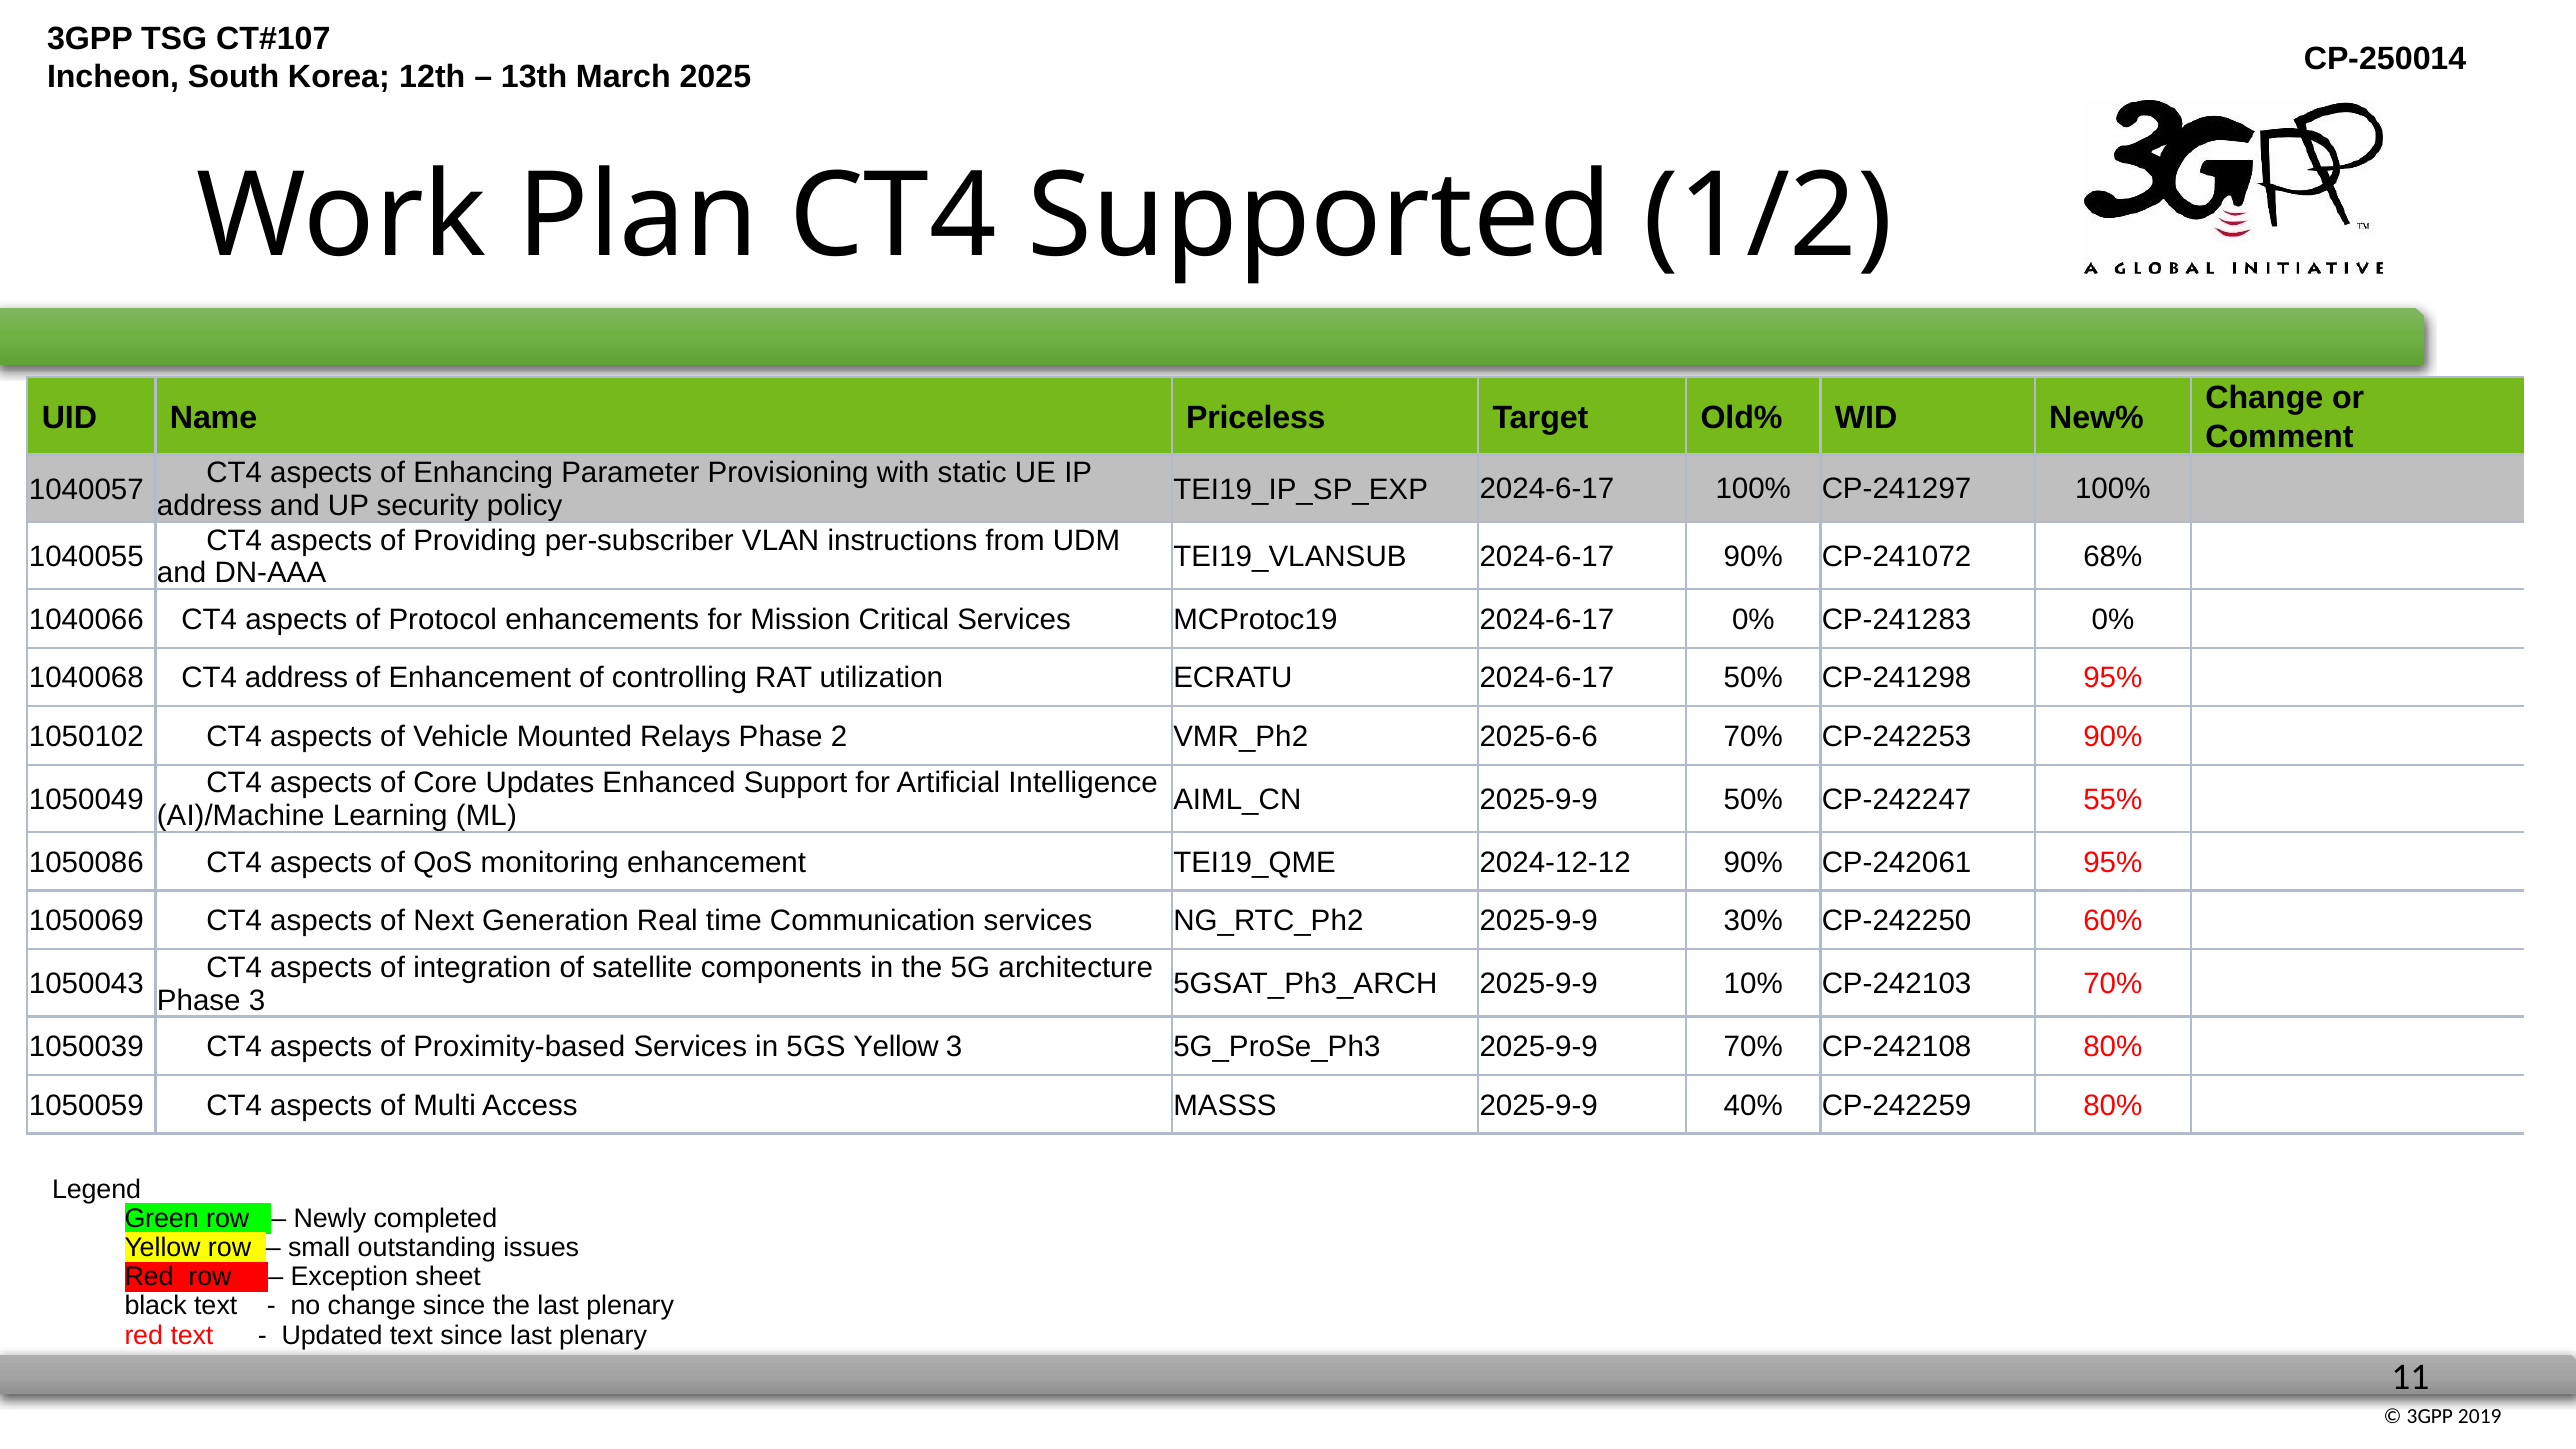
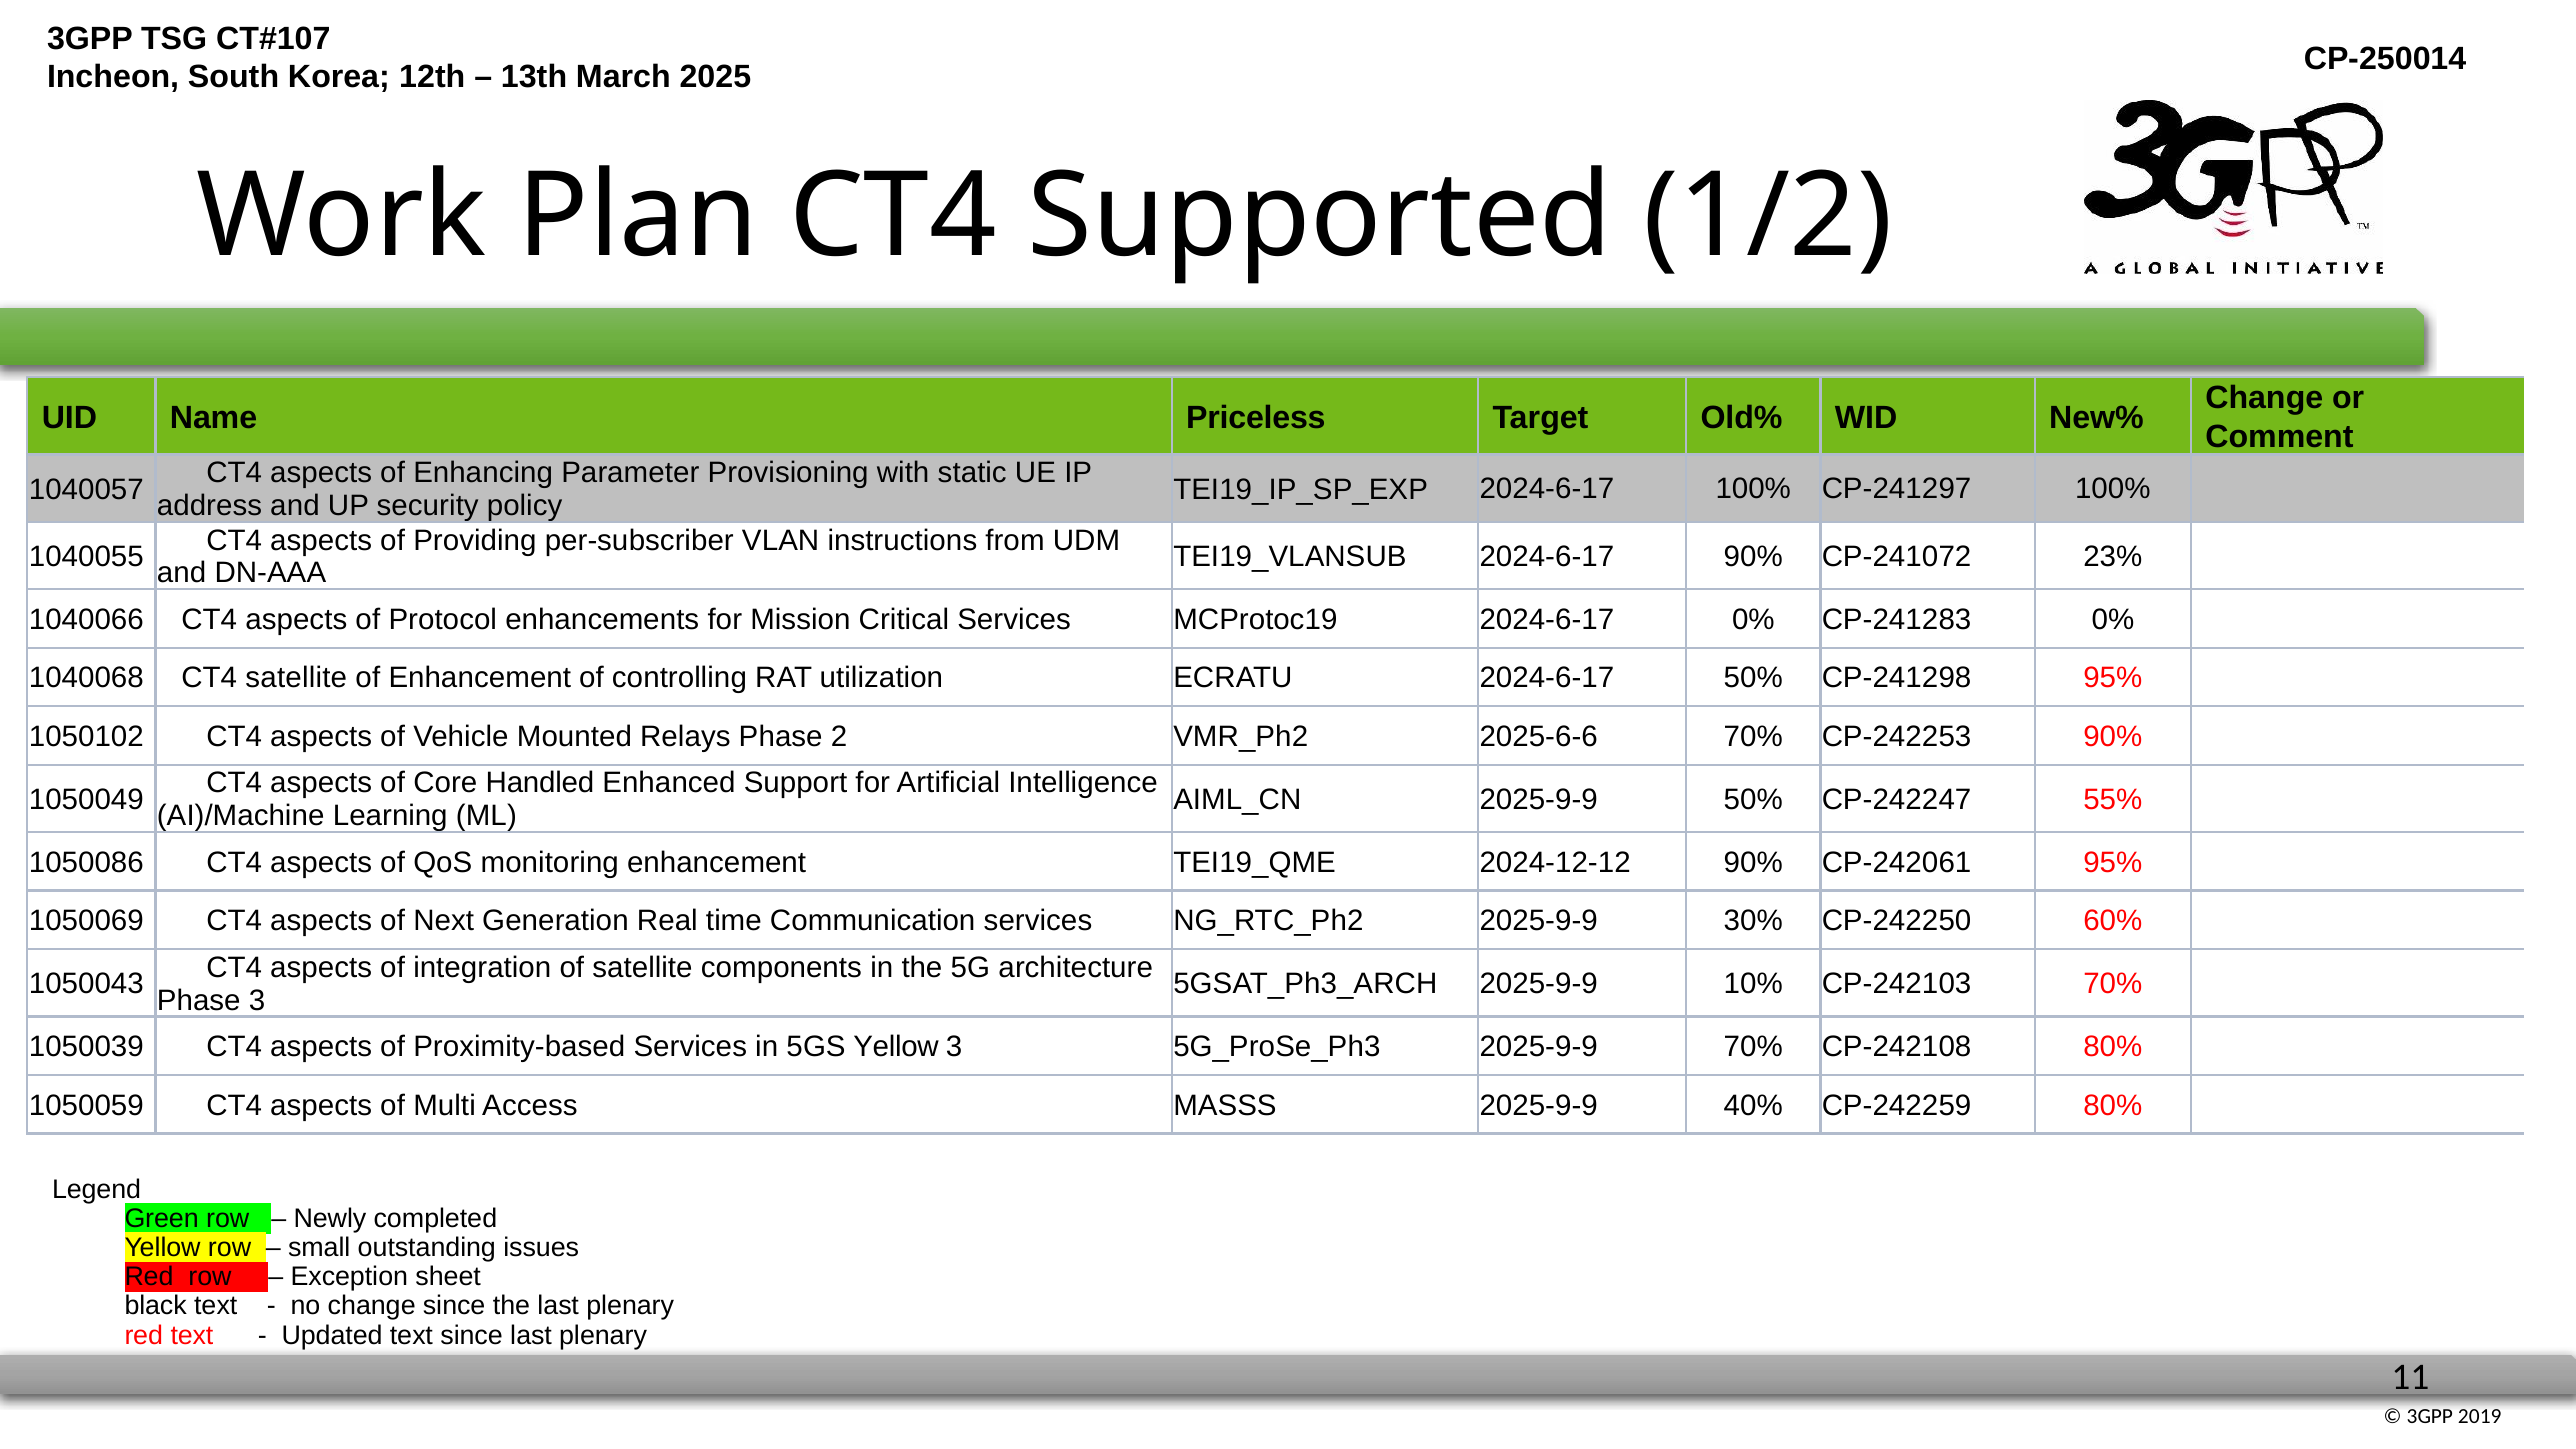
68%: 68% -> 23%
CT4 address: address -> satellite
Updates: Updates -> Handled
